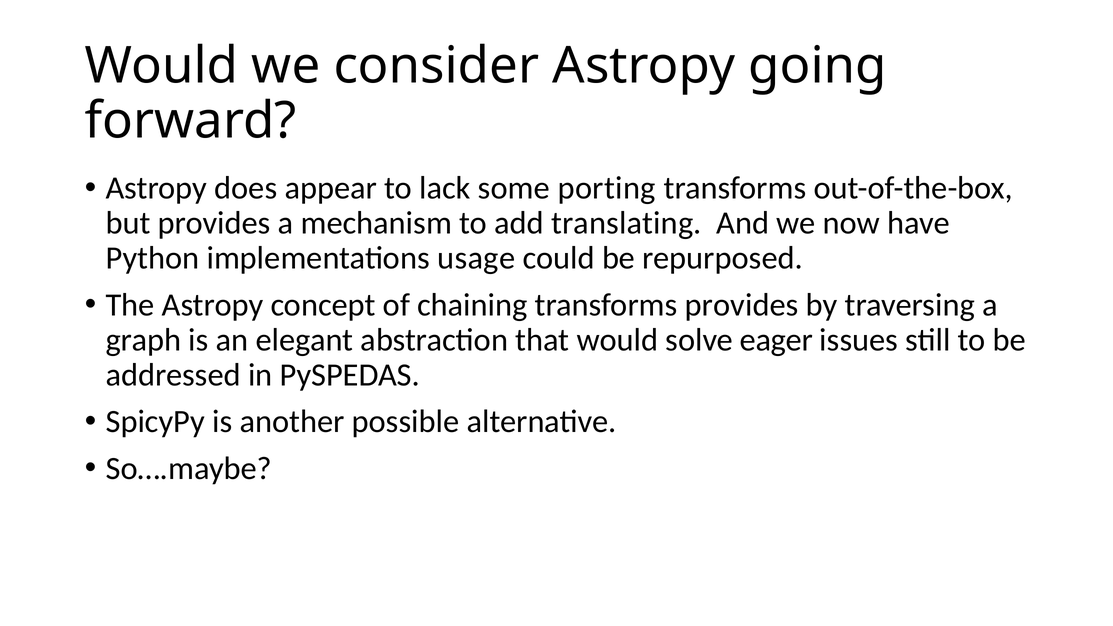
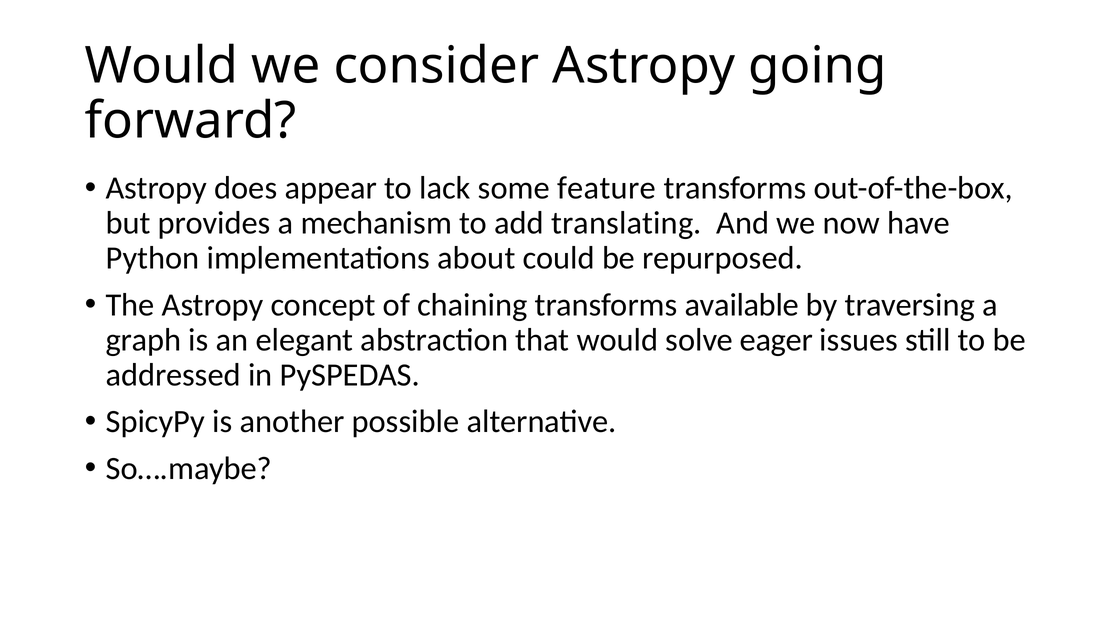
porting: porting -> feature
usage: usage -> about
transforms provides: provides -> available
